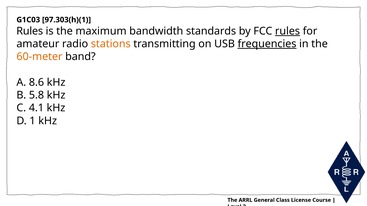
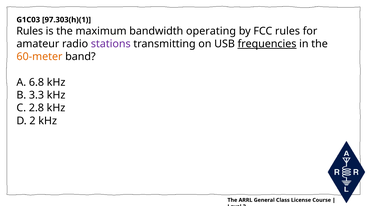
standards: standards -> operating
rules at (288, 31) underline: present -> none
stations colour: orange -> purple
8.6: 8.6 -> 6.8
5.8: 5.8 -> 3.3
4.1: 4.1 -> 2.8
D 1: 1 -> 2
